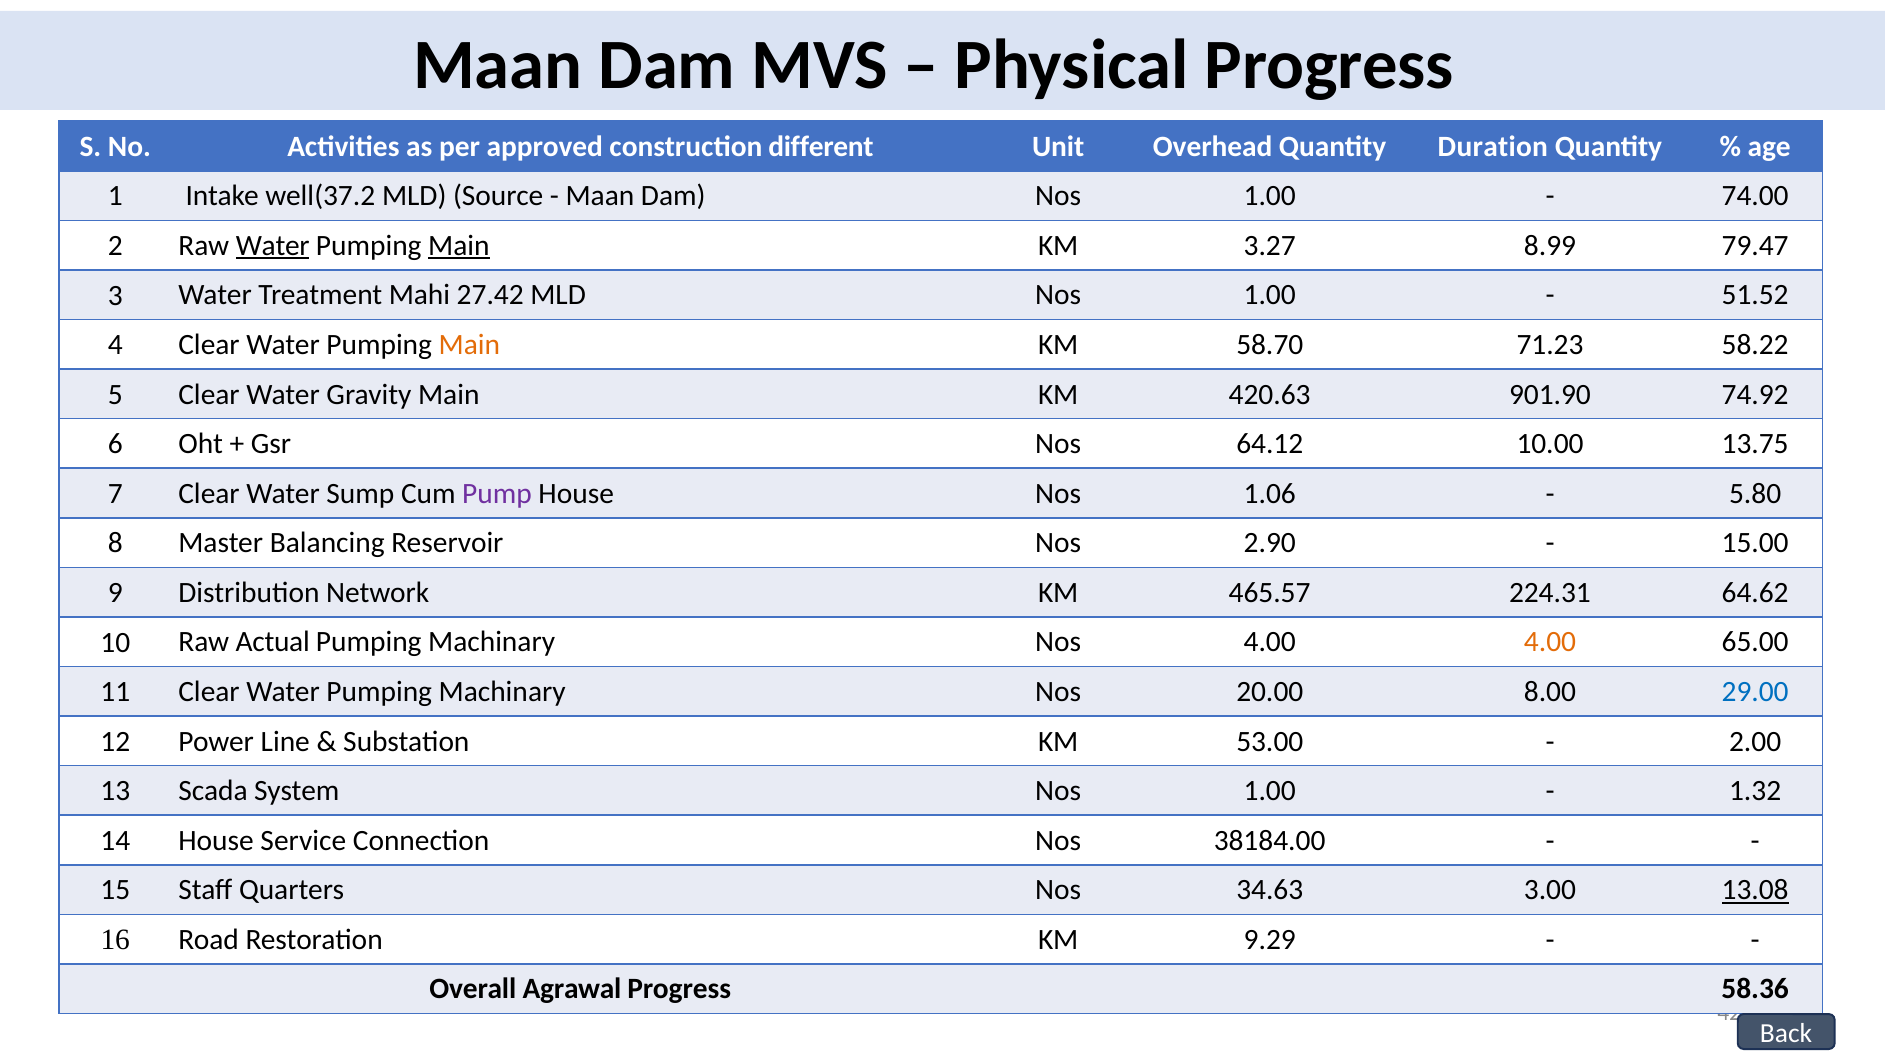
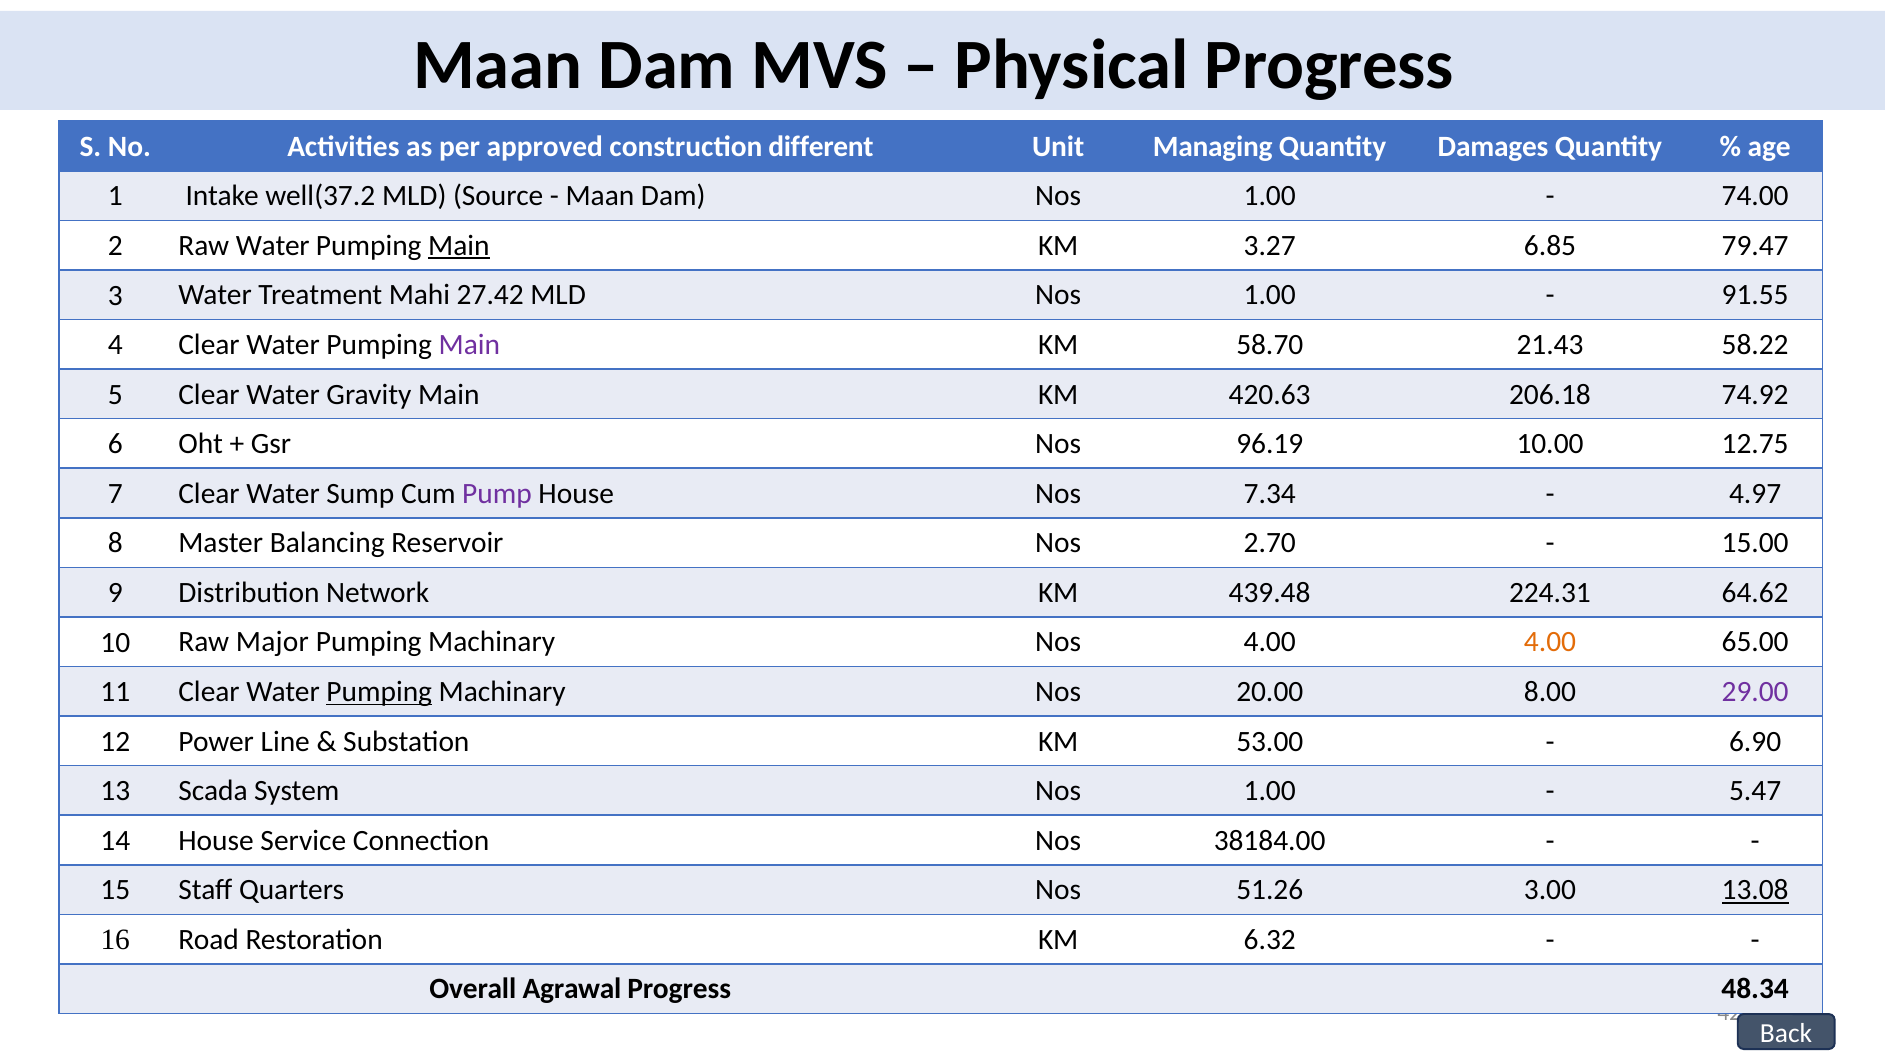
Overhead: Overhead -> Managing
Duration: Duration -> Damages
Water at (273, 246) underline: present -> none
8.99: 8.99 -> 6.85
51.52: 51.52 -> 91.55
Main at (469, 345) colour: orange -> purple
71.23: 71.23 -> 21.43
901.90: 901.90 -> 206.18
64.12: 64.12 -> 96.19
13.75: 13.75 -> 12.75
1.06: 1.06 -> 7.34
5.80: 5.80 -> 4.97
2.90: 2.90 -> 2.70
465.57: 465.57 -> 439.48
Actual: Actual -> Major
Pumping at (379, 691) underline: none -> present
29.00 colour: blue -> purple
2.00: 2.00 -> 6.90
1.32: 1.32 -> 5.47
34.63: 34.63 -> 51.26
9.29: 9.29 -> 6.32
58.36: 58.36 -> 48.34
